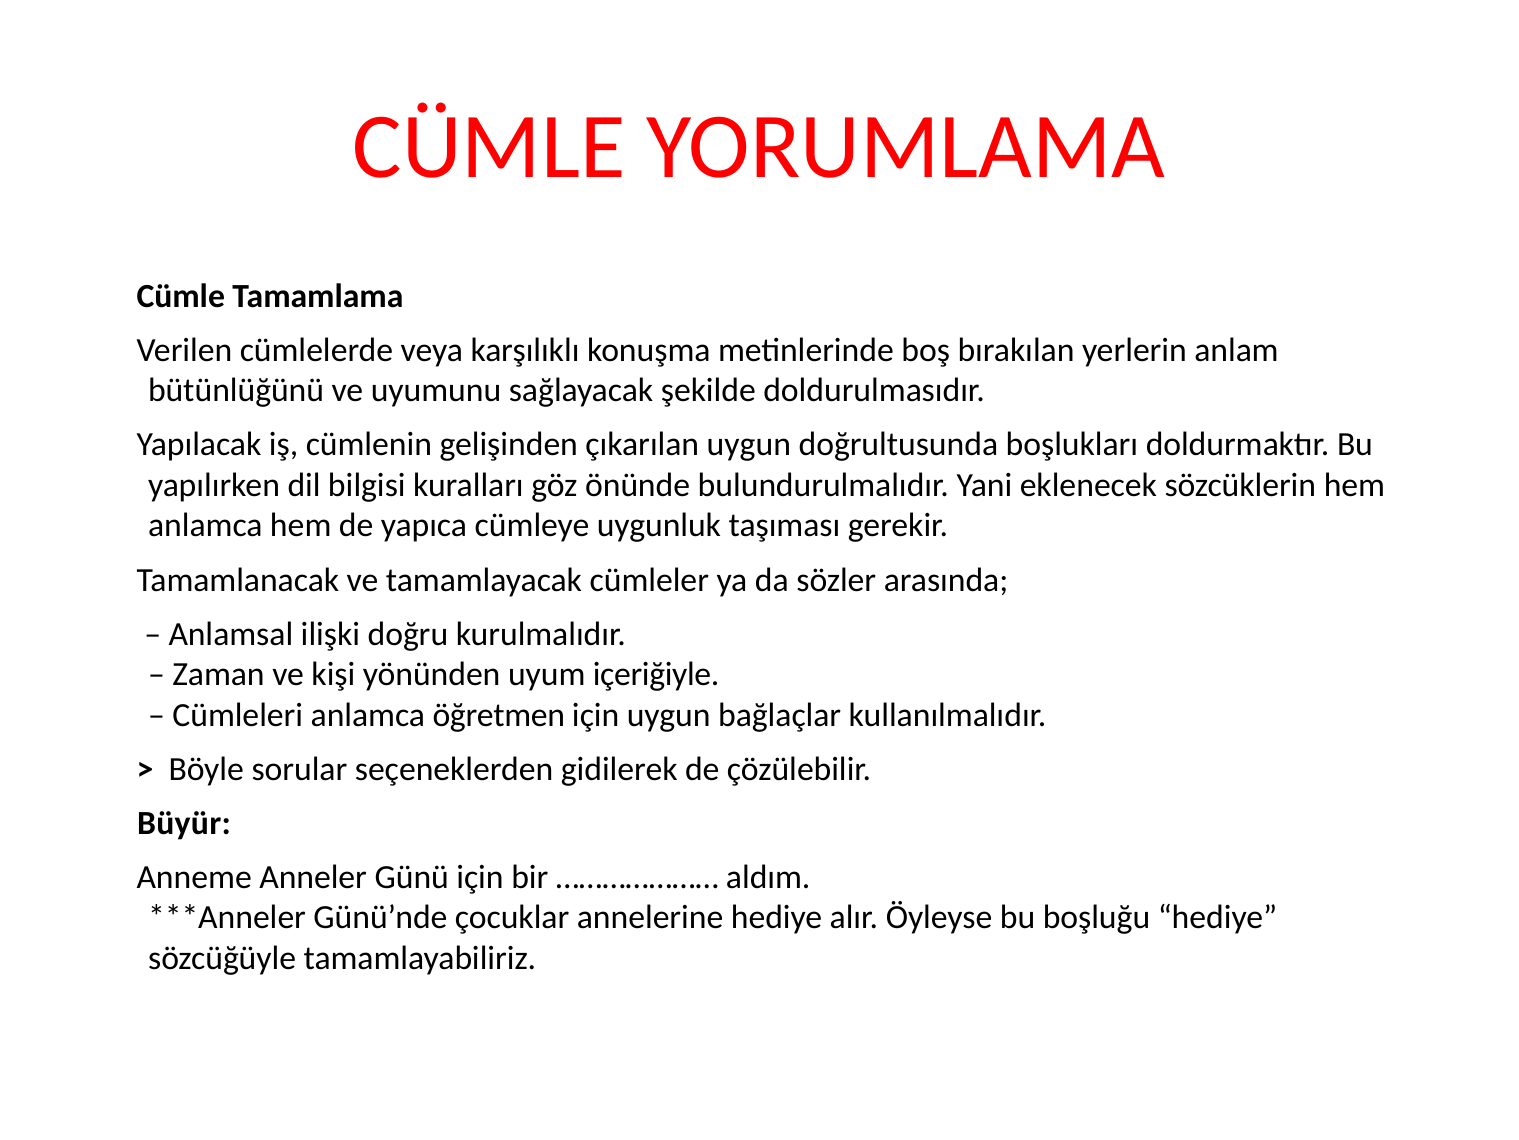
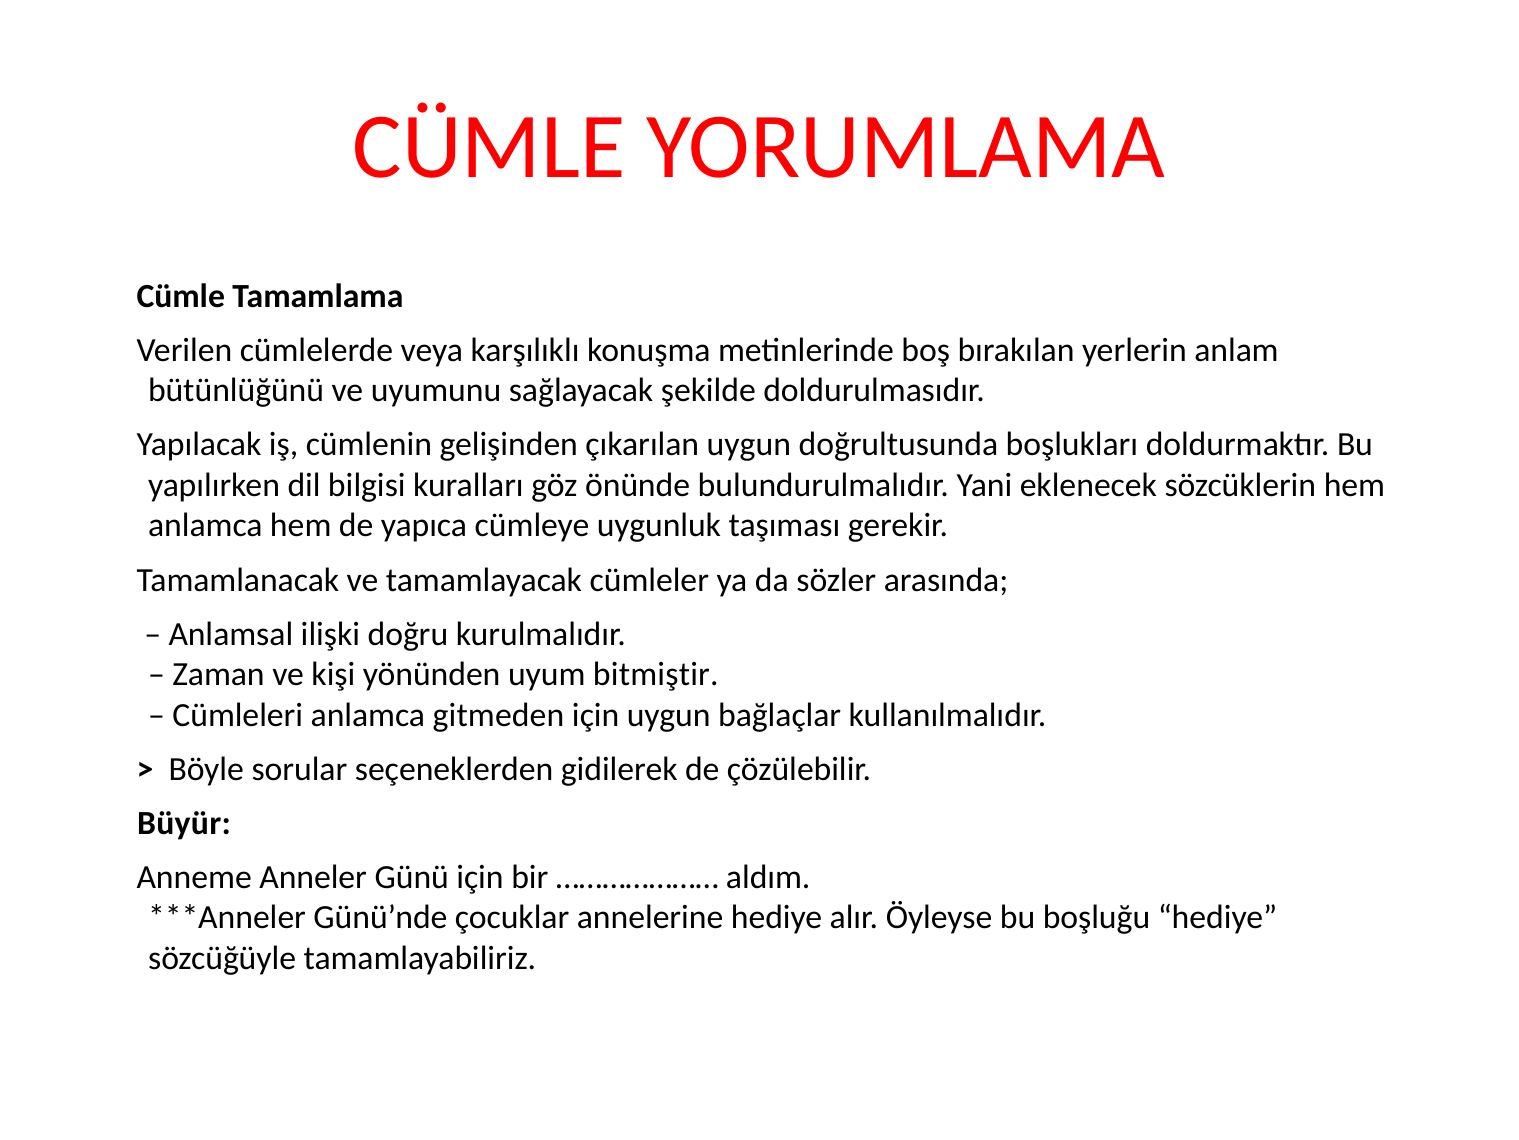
içeriğiyle: içeriğiyle -> bitmiştir
öğretmen: öğretmen -> gitmeden
